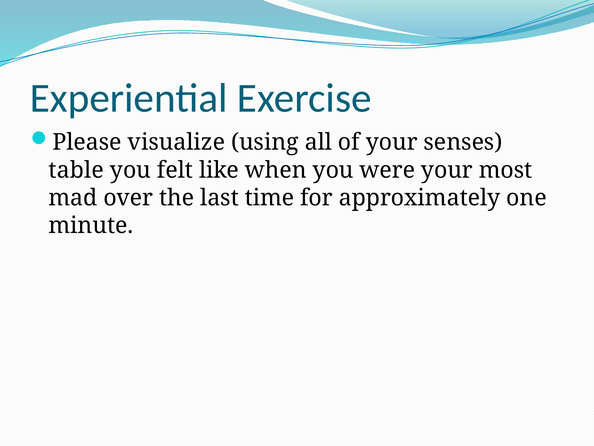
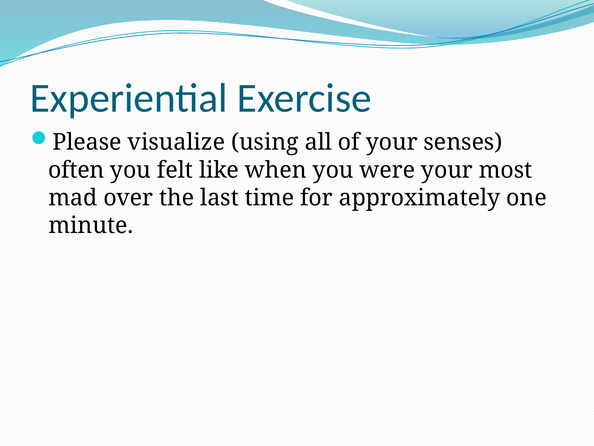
table: table -> often
